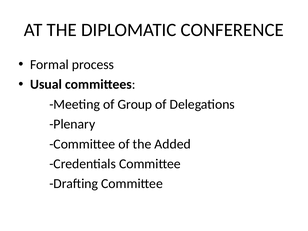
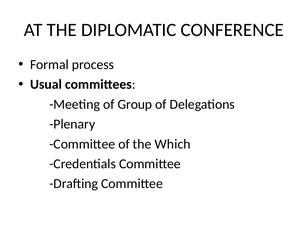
Added: Added -> Which
